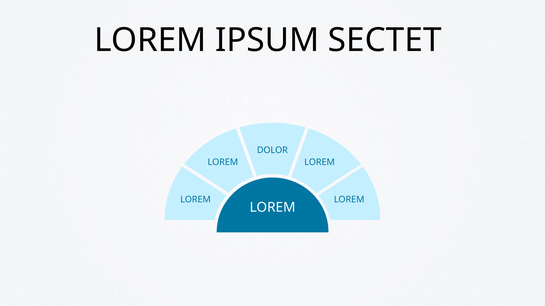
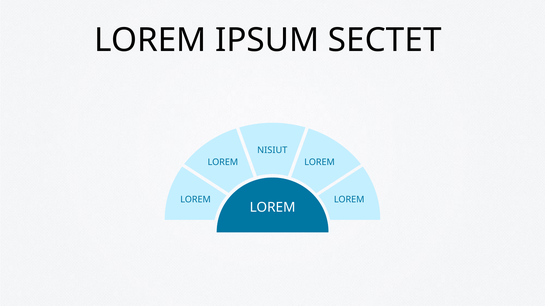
DOLOR: DOLOR -> NISIUT
